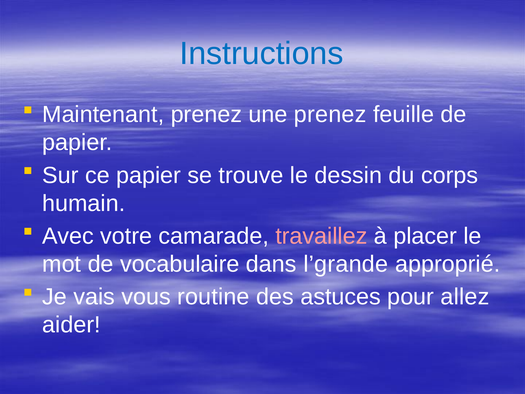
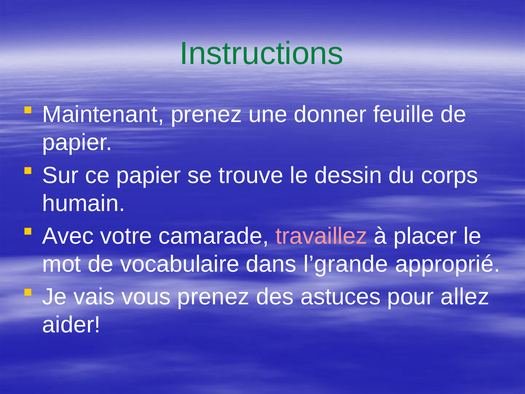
Instructions colour: blue -> green
une prenez: prenez -> donner
vous routine: routine -> prenez
